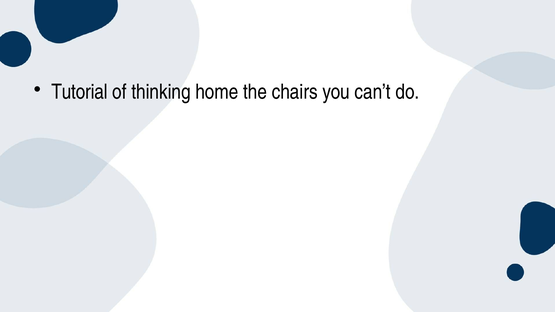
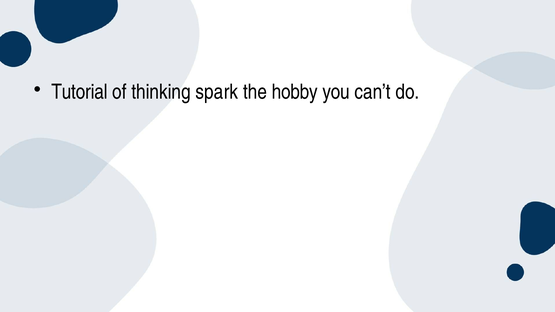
home: home -> spark
chairs: chairs -> hobby
